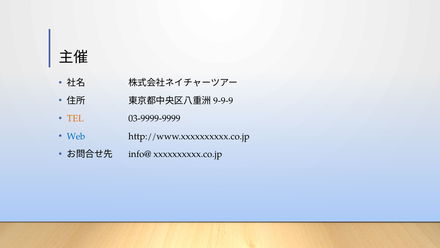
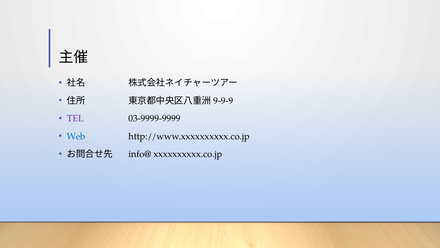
TEL colour: orange -> purple
